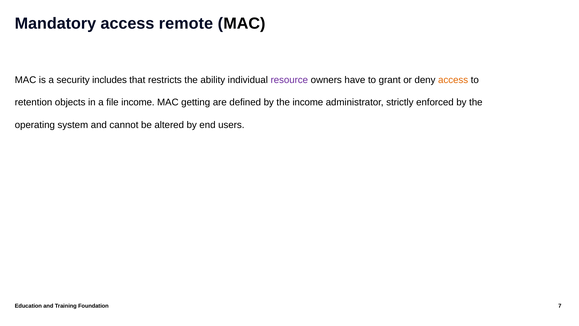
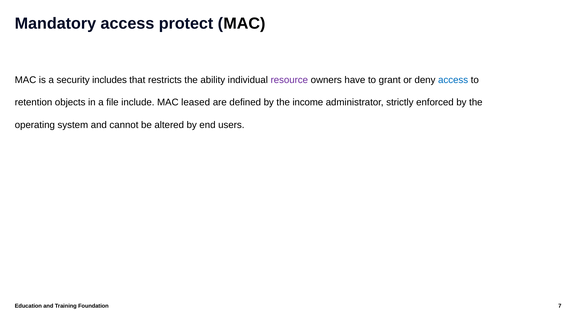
remote: remote -> protect
access at (453, 80) colour: orange -> blue
file income: income -> include
getting: getting -> leased
